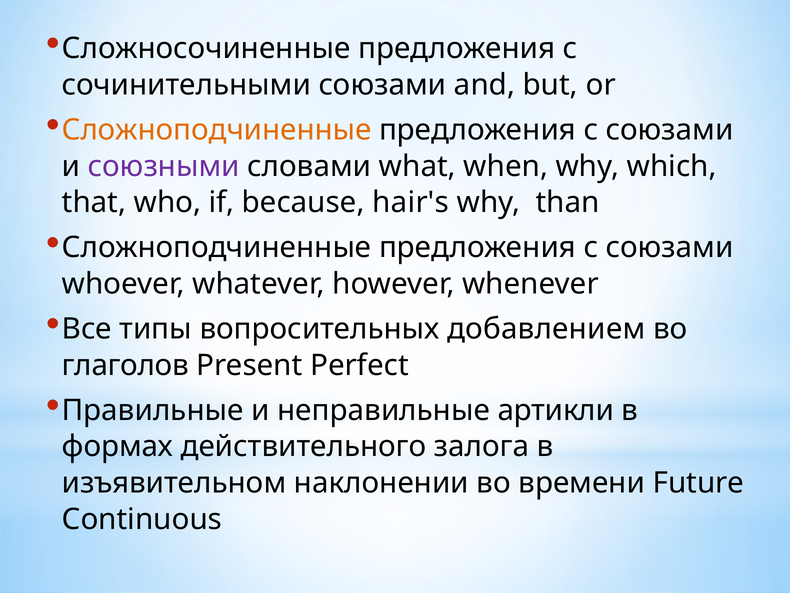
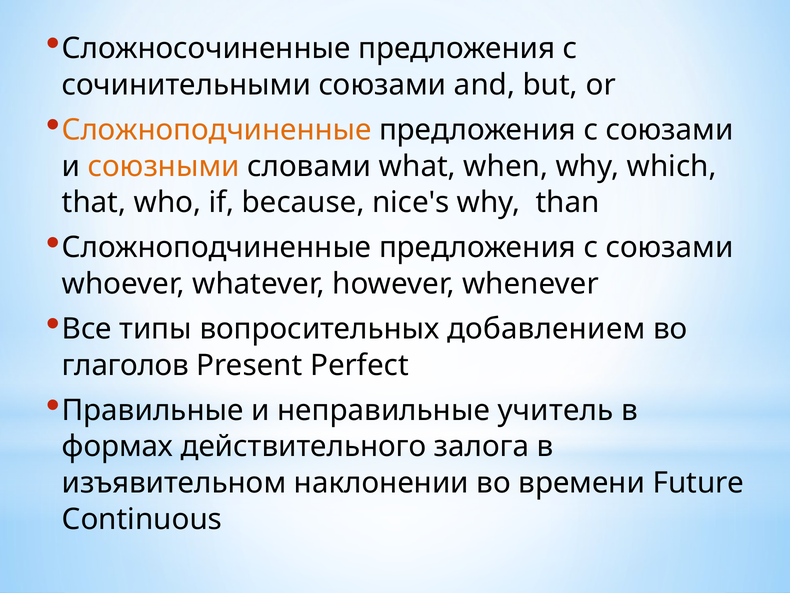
союзными colour: purple -> orange
hair's: hair's -> nice's
артикли: артикли -> учитель
